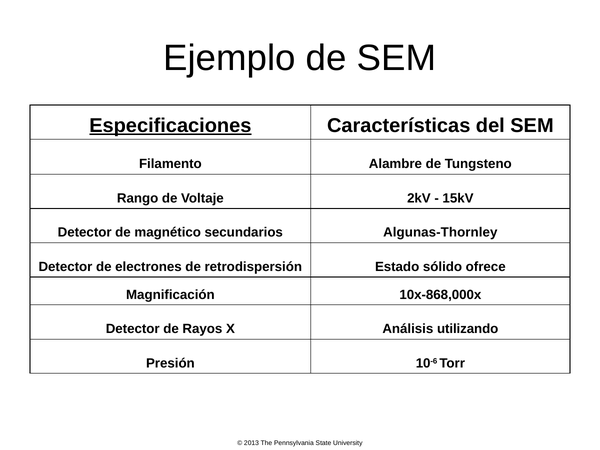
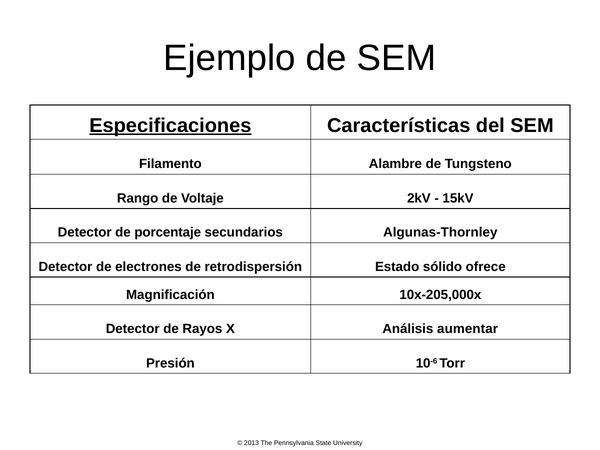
magnético: magnético -> porcentaje
10x-868,000x: 10x-868,000x -> 10x-205,000x
utilizando: utilizando -> aumentar
